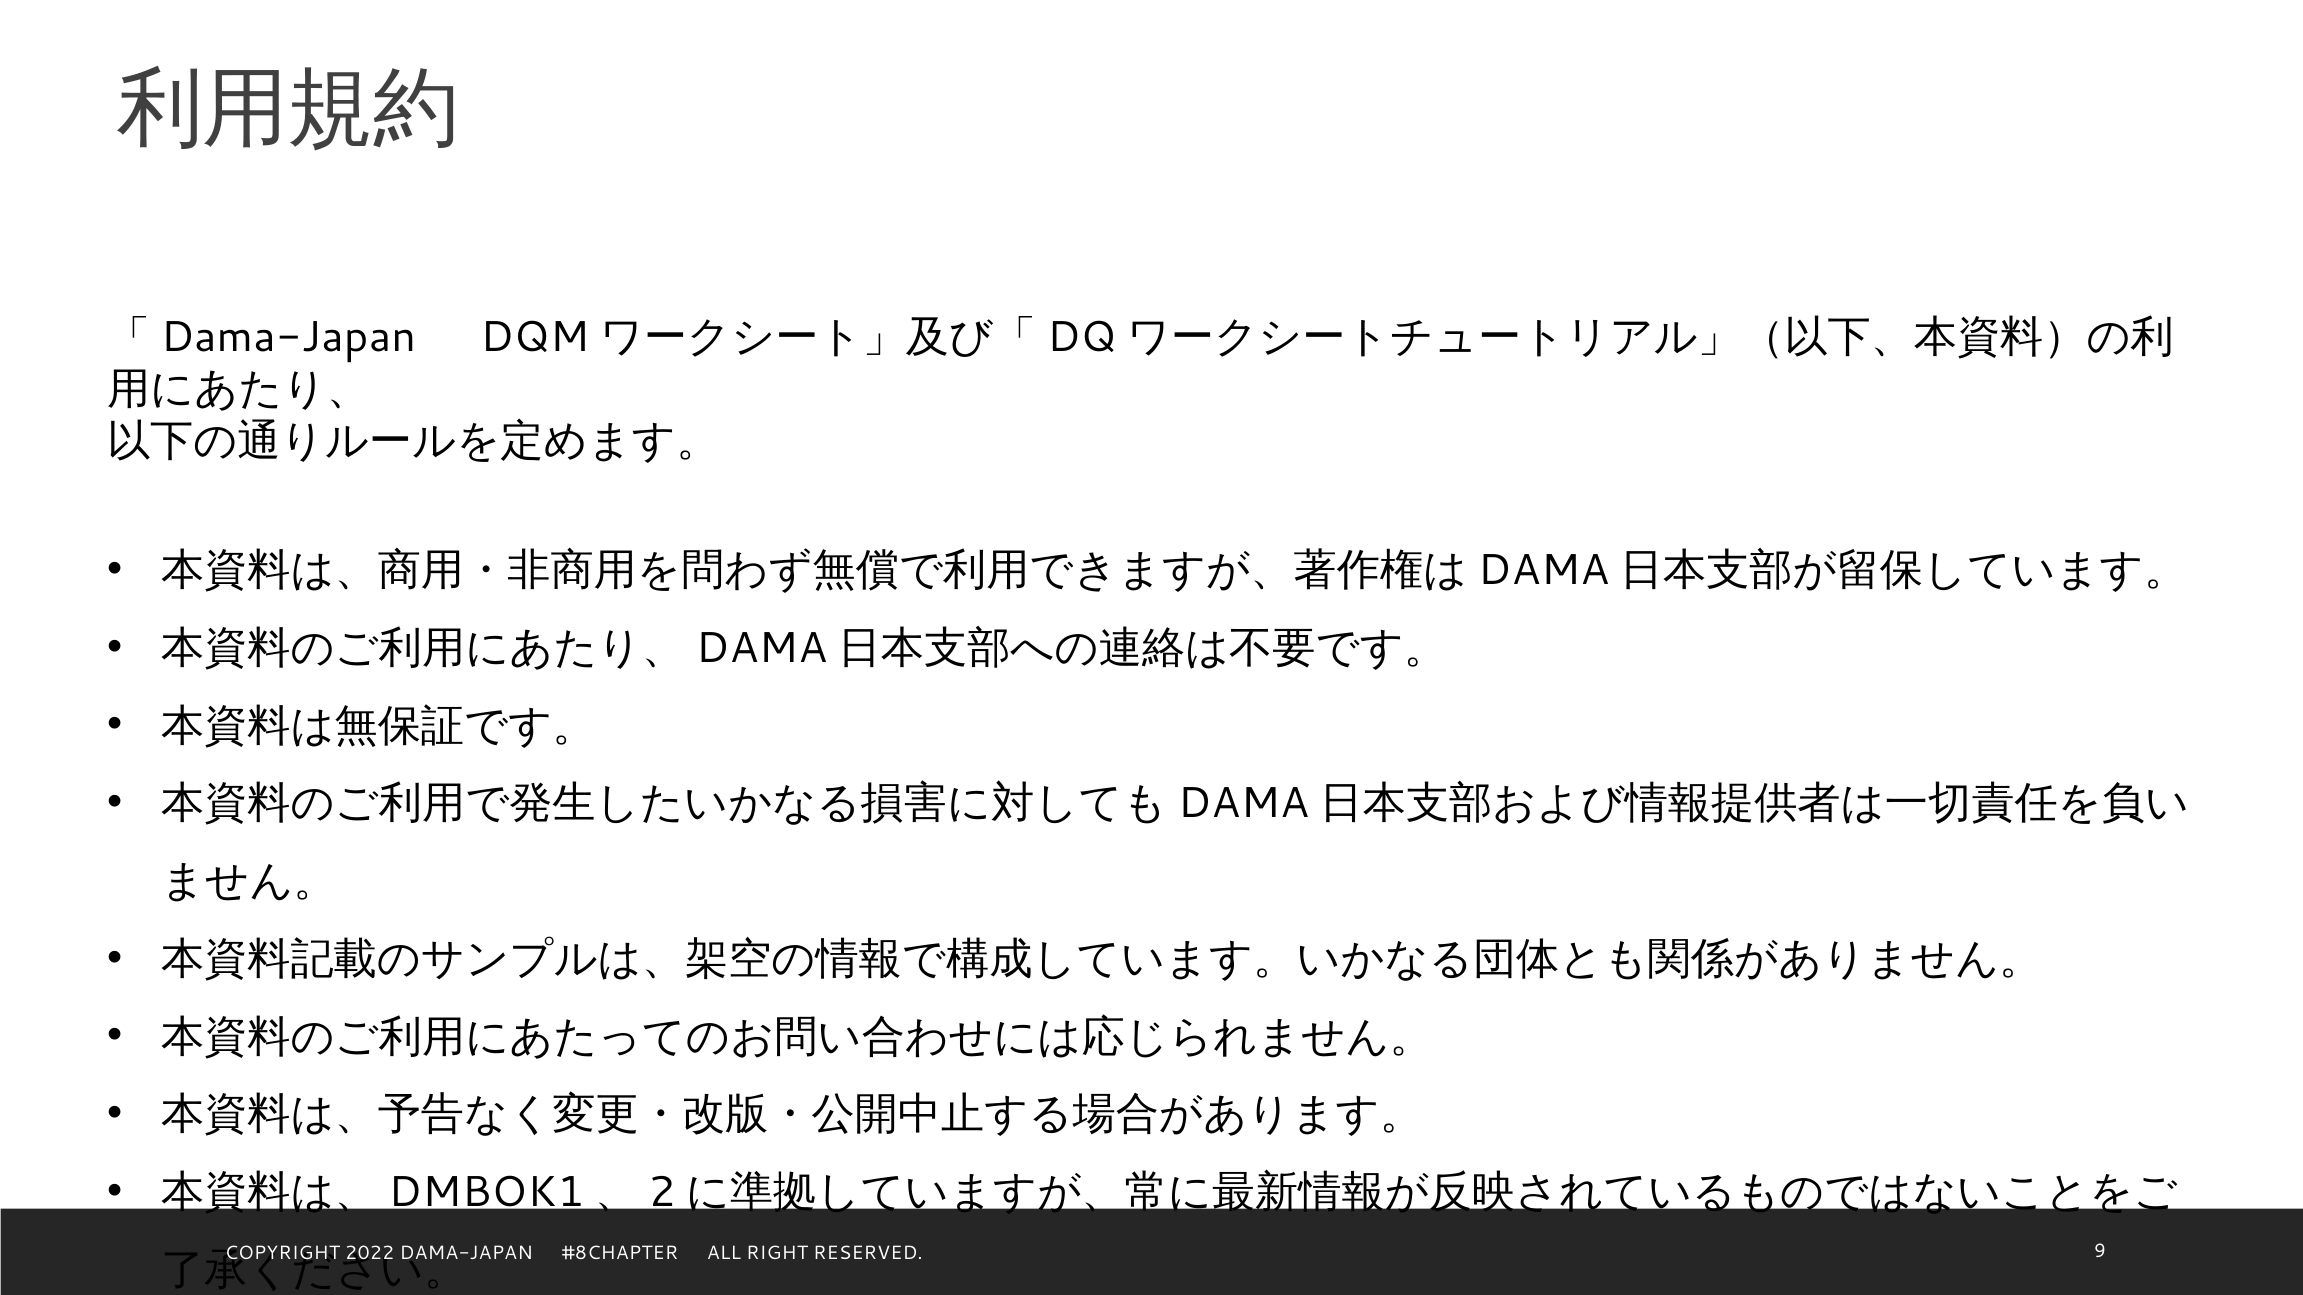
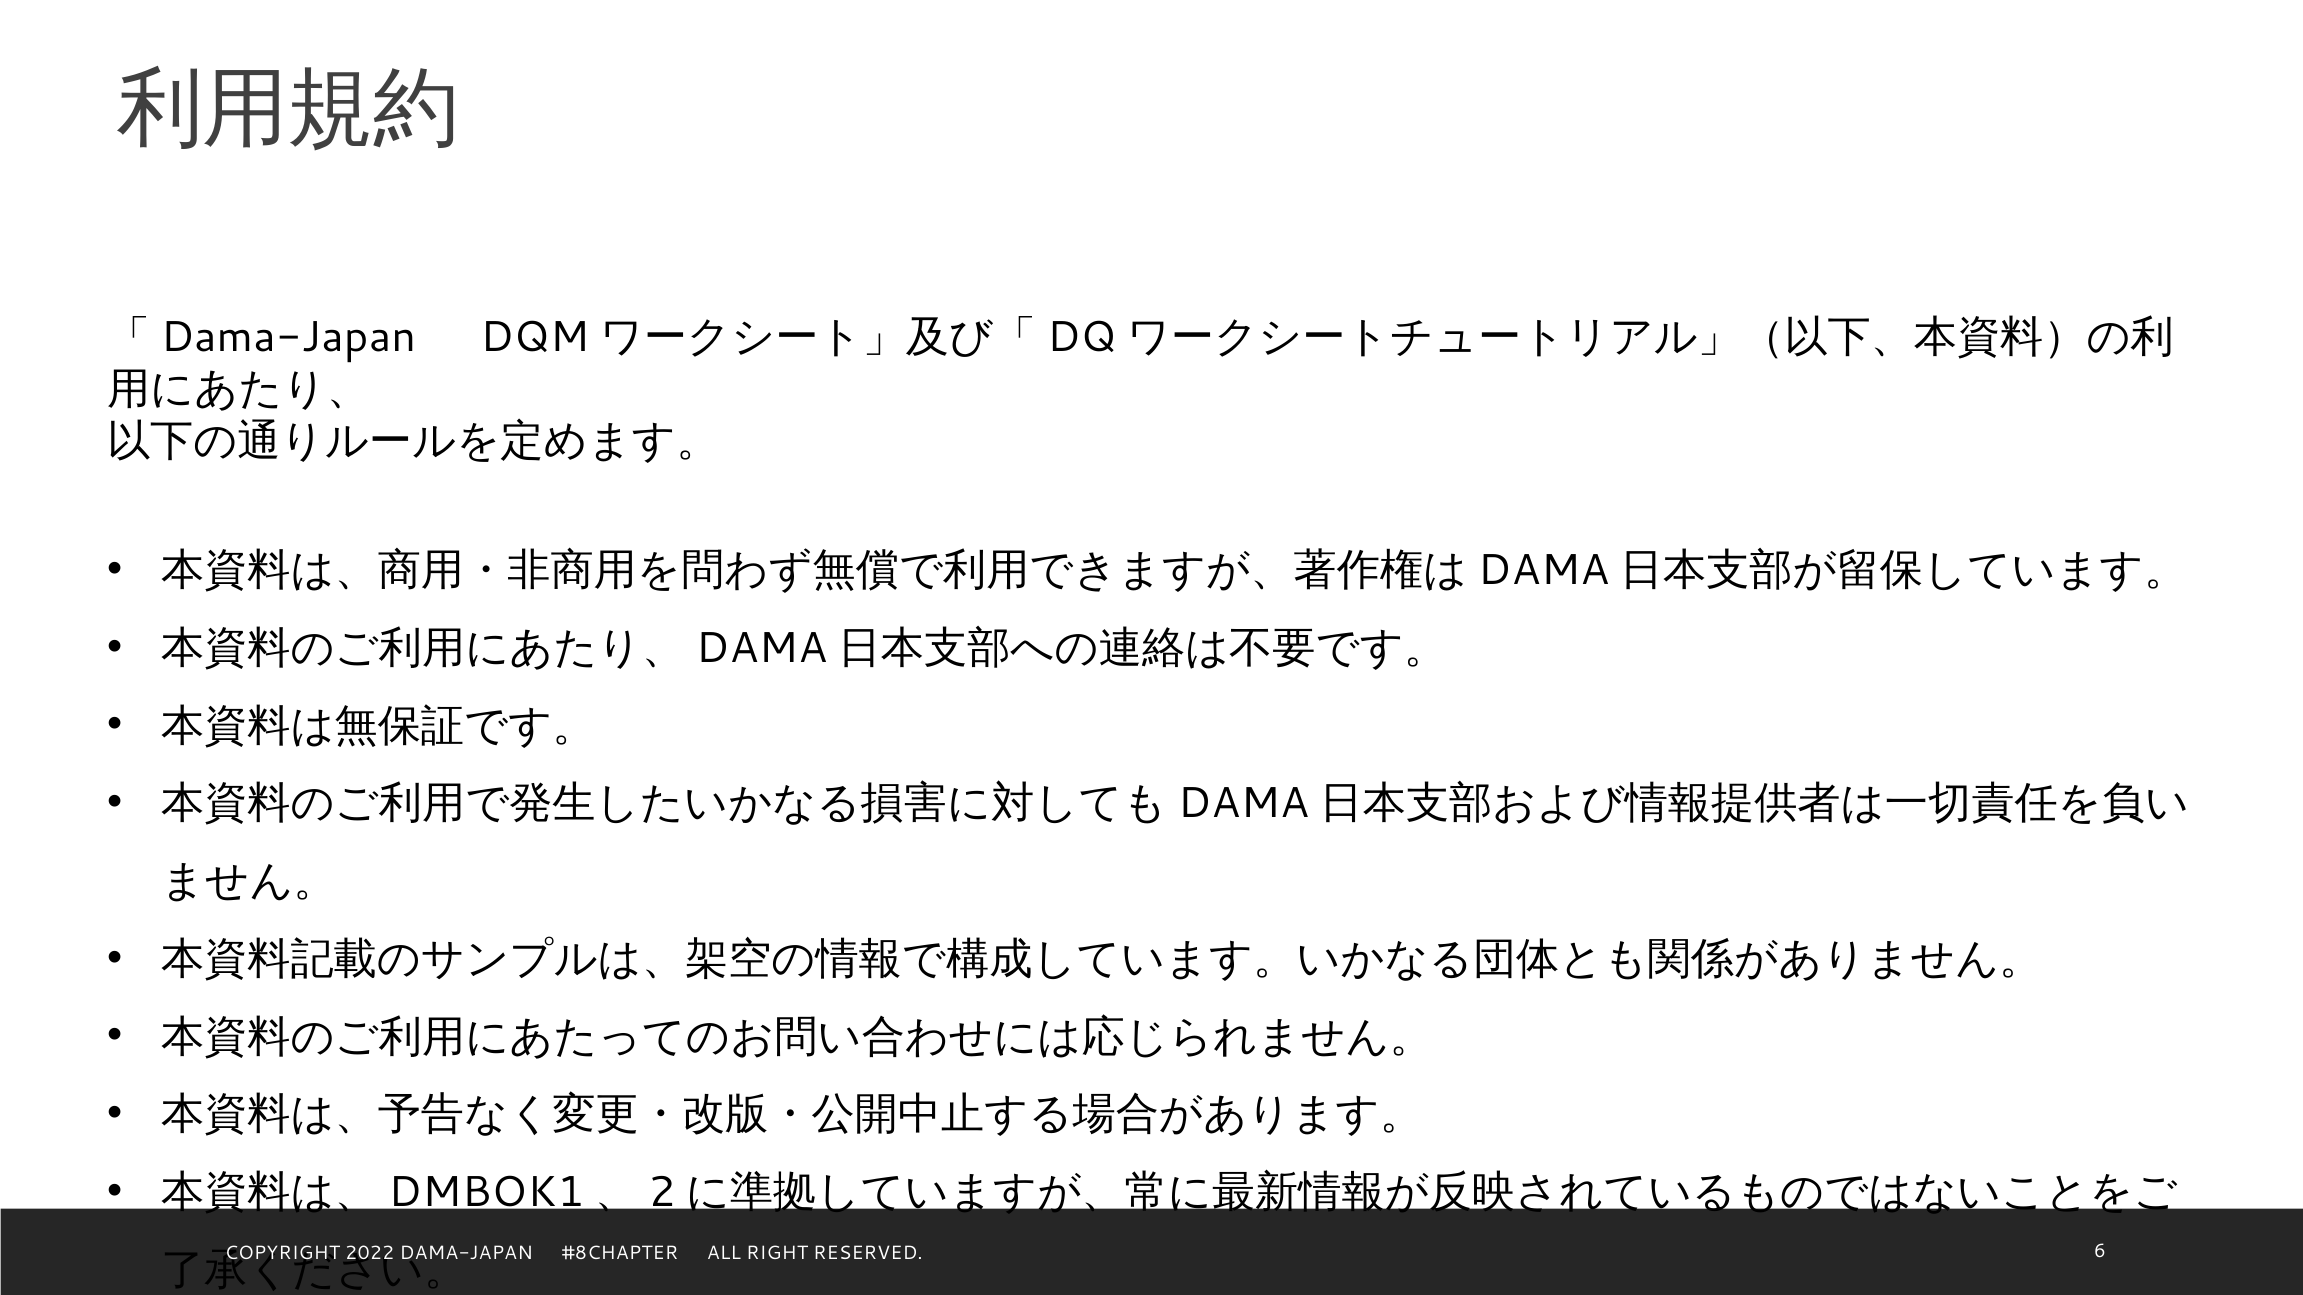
9: 9 -> 6
